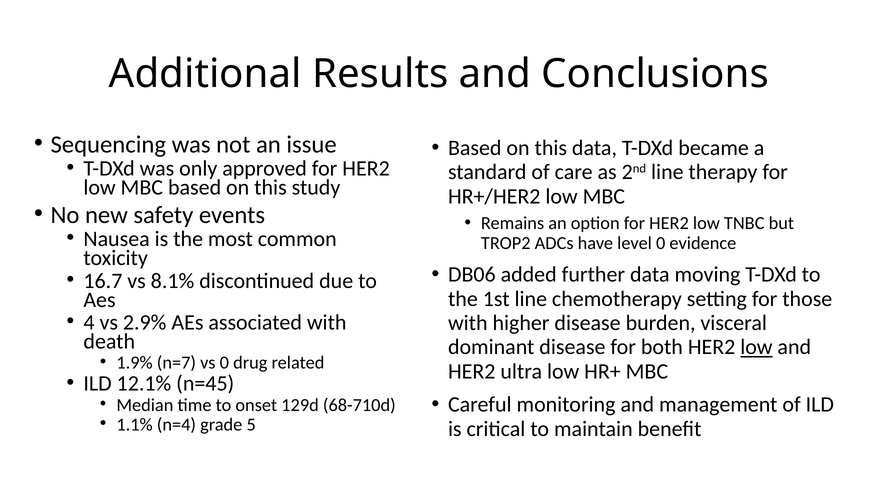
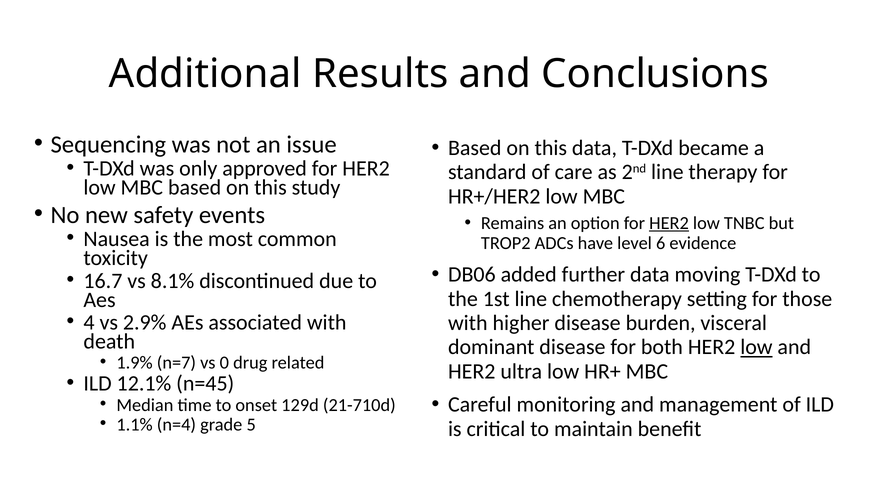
HER2 at (669, 223) underline: none -> present
level 0: 0 -> 6
68-710d: 68-710d -> 21-710d
